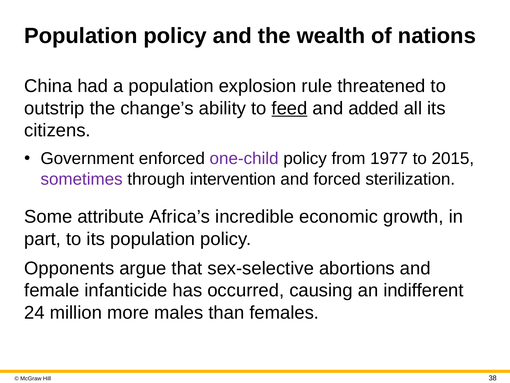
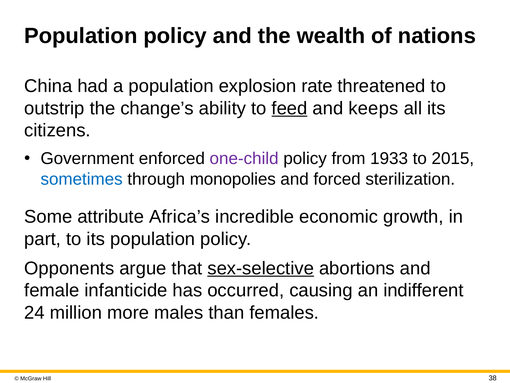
rule: rule -> rate
added: added -> keeps
1977: 1977 -> 1933
sometimes colour: purple -> blue
intervention: intervention -> monopolies
sex-selective underline: none -> present
